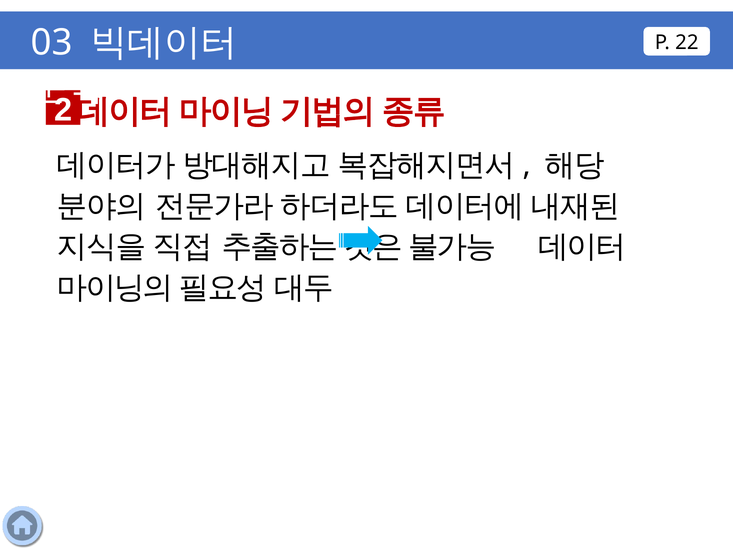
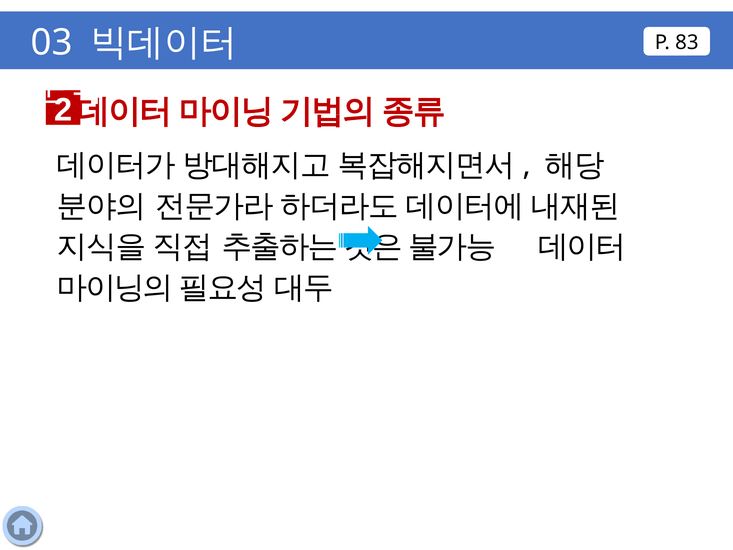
22: 22 -> 83
